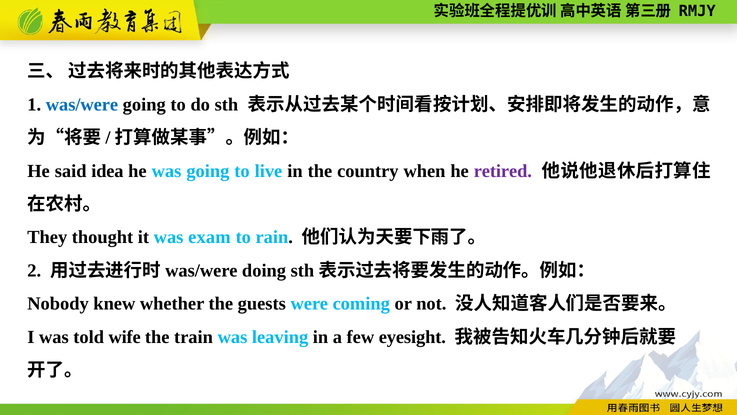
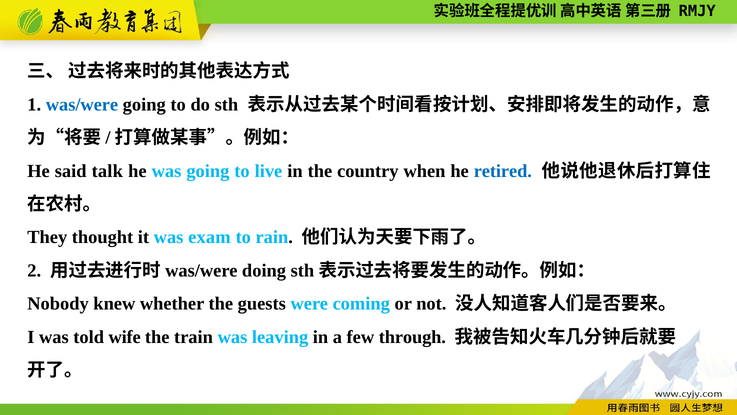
idea: idea -> talk
retired colour: purple -> blue
eyesight: eyesight -> through
